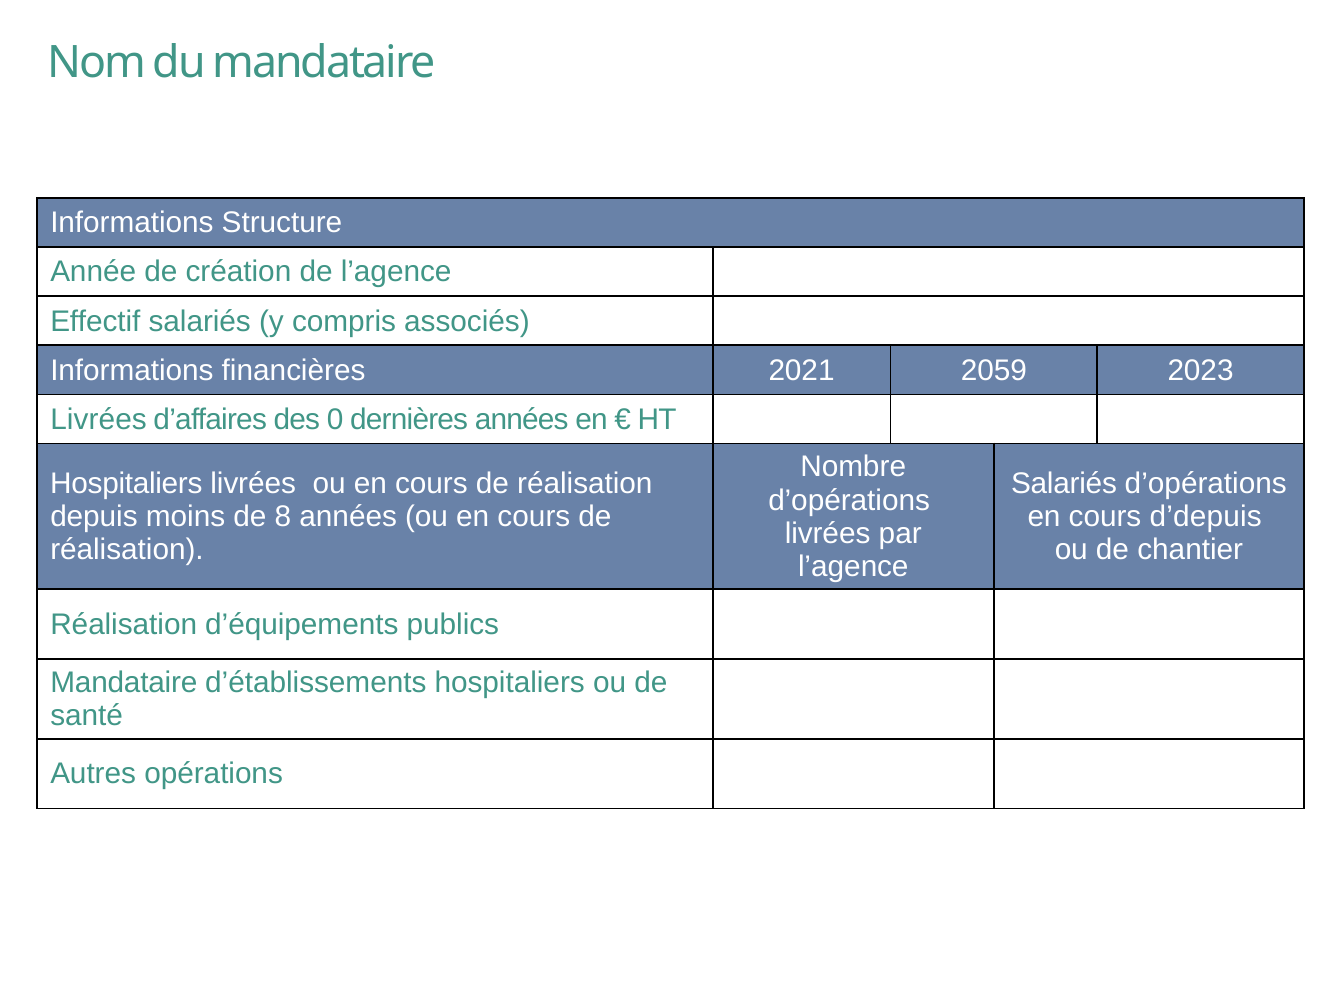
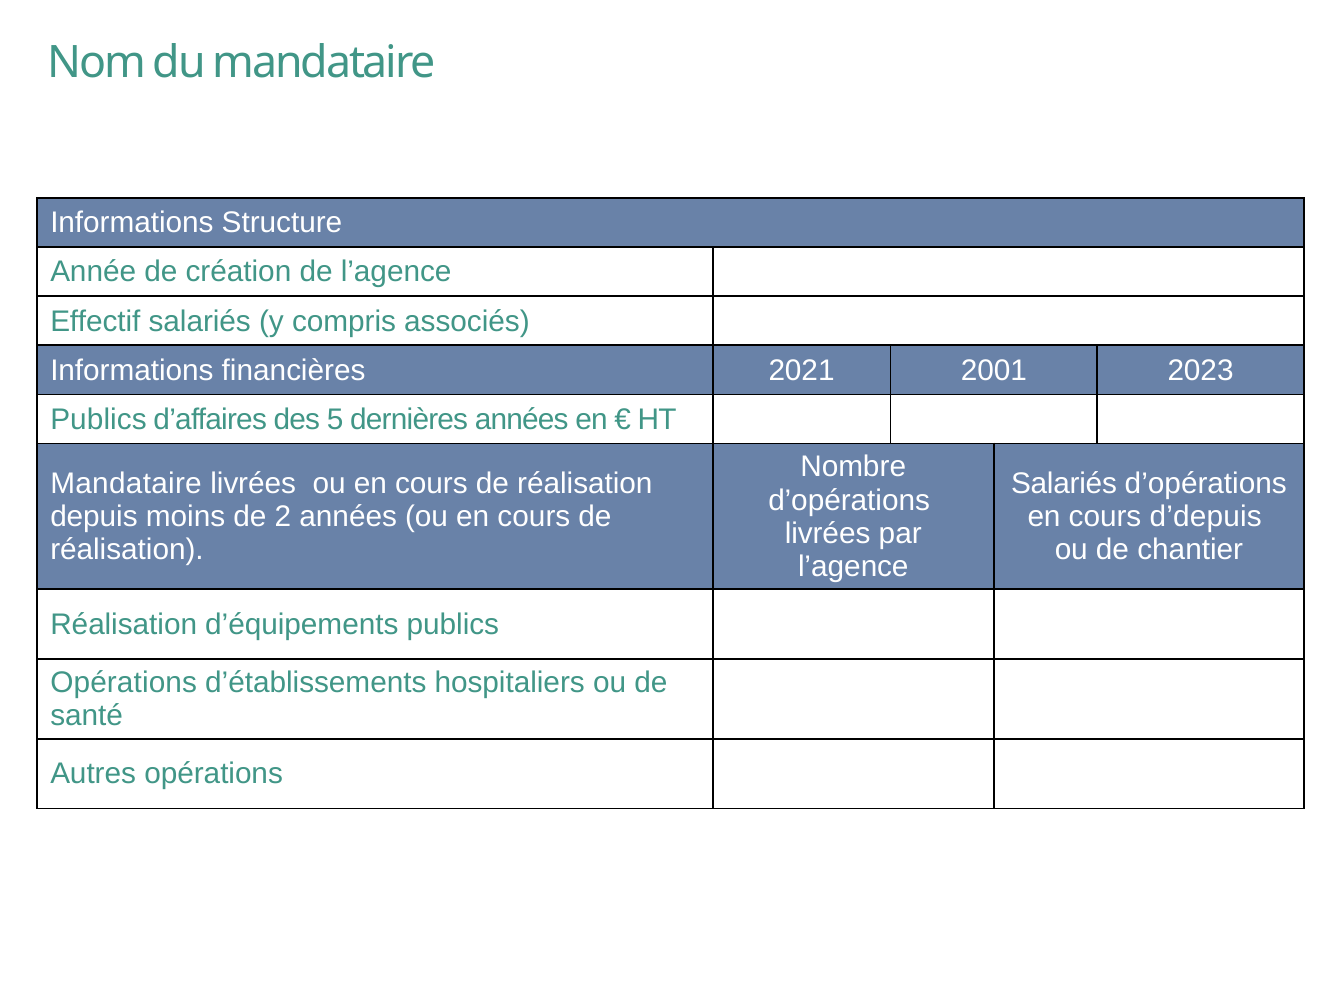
2059: 2059 -> 2001
Livrées at (99, 419): Livrées -> Publics
0: 0 -> 5
Hospitaliers at (126, 484): Hospitaliers -> Mandataire
8: 8 -> 2
Mandataire at (124, 683): Mandataire -> Opérations
